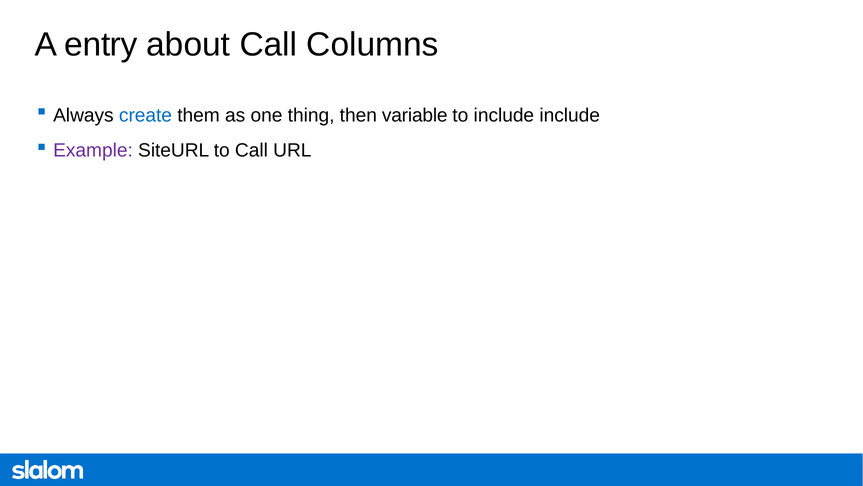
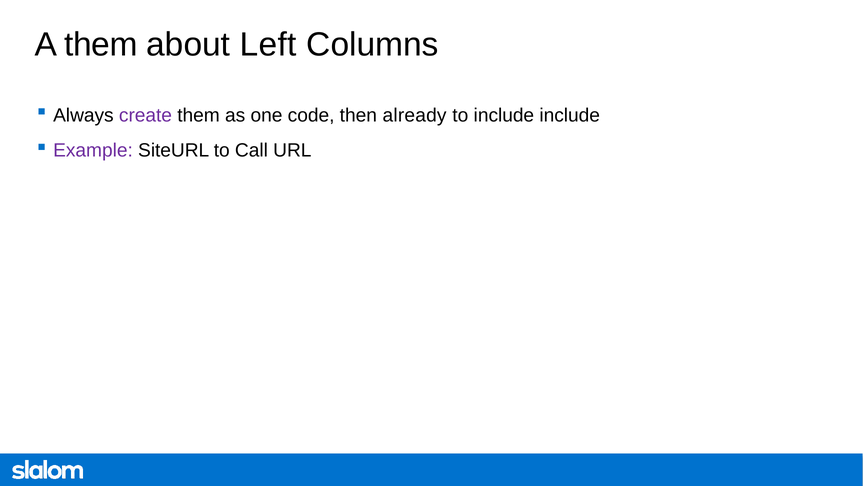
A entry: entry -> them
about Call: Call -> Left
create colour: blue -> purple
thing: thing -> code
variable: variable -> already
